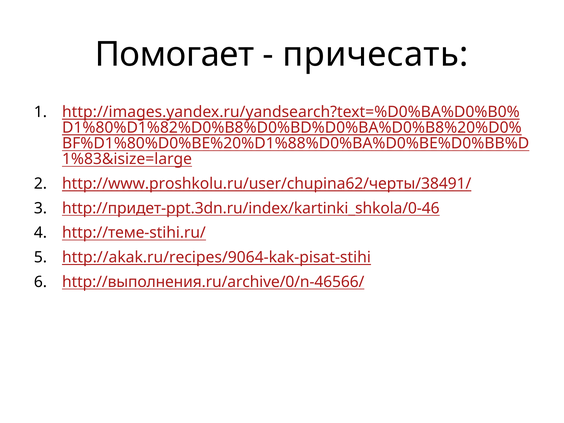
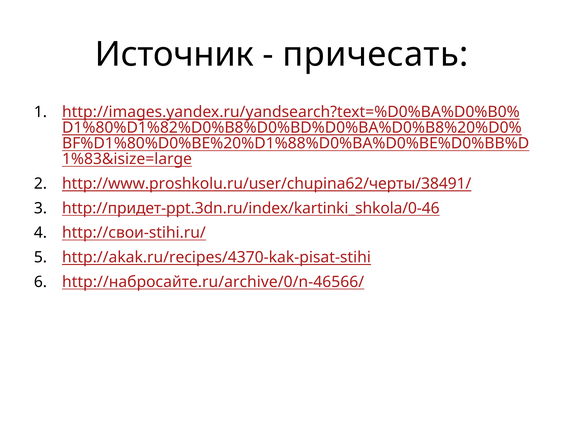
Помогает: Помогает -> Источник
http://теме-stihi.ru/: http://теме-stihi.ru/ -> http://свои-stihi.ru/
http://akak.ru/recipes/9064-kak-pisat-stihi: http://akak.ru/recipes/9064-kak-pisat-stihi -> http://akak.ru/recipes/4370-kak-pisat-stihi
http://выполнения.ru/archive/0/n-46566/: http://выполнения.ru/archive/0/n-46566/ -> http://набросайте.ru/archive/0/n-46566/
